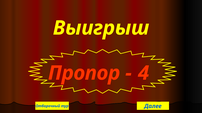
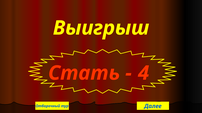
Пропор: Пропор -> Стать
